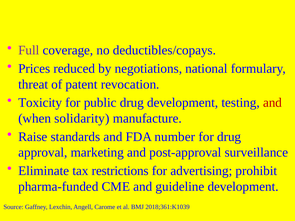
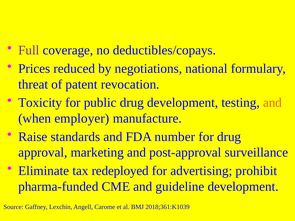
and at (272, 103) colour: red -> orange
solidarity: solidarity -> employer
restrictions: restrictions -> redeployed
